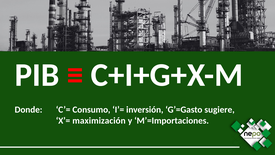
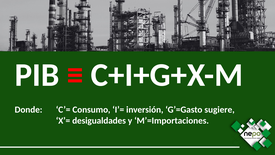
maximización: maximización -> desigualdades
